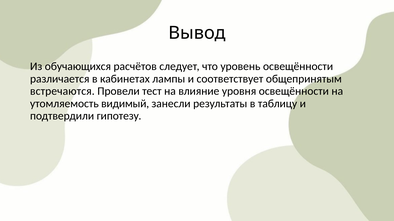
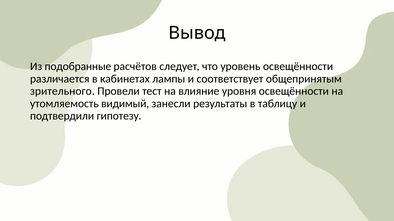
обучающихся: обучающихся -> подобранные
встречаются: встречаются -> зрительного
